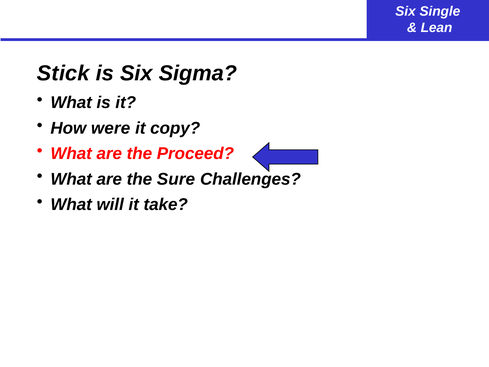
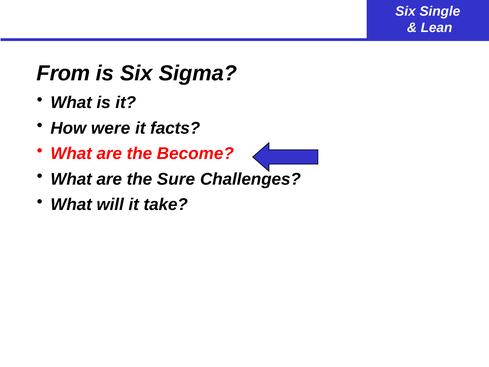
Stick: Stick -> From
copy: copy -> facts
Proceed: Proceed -> Become
